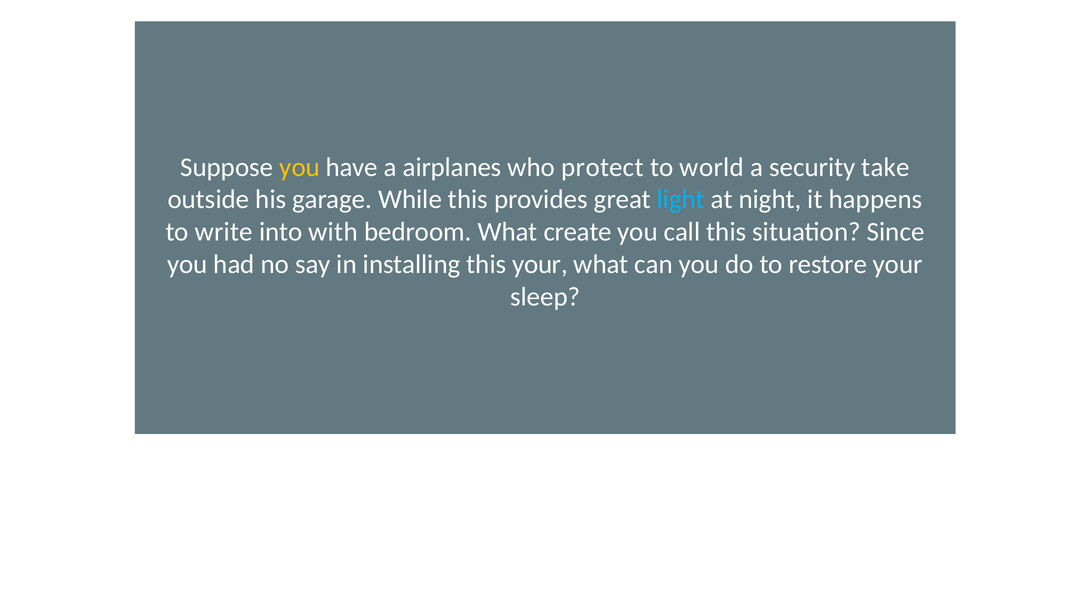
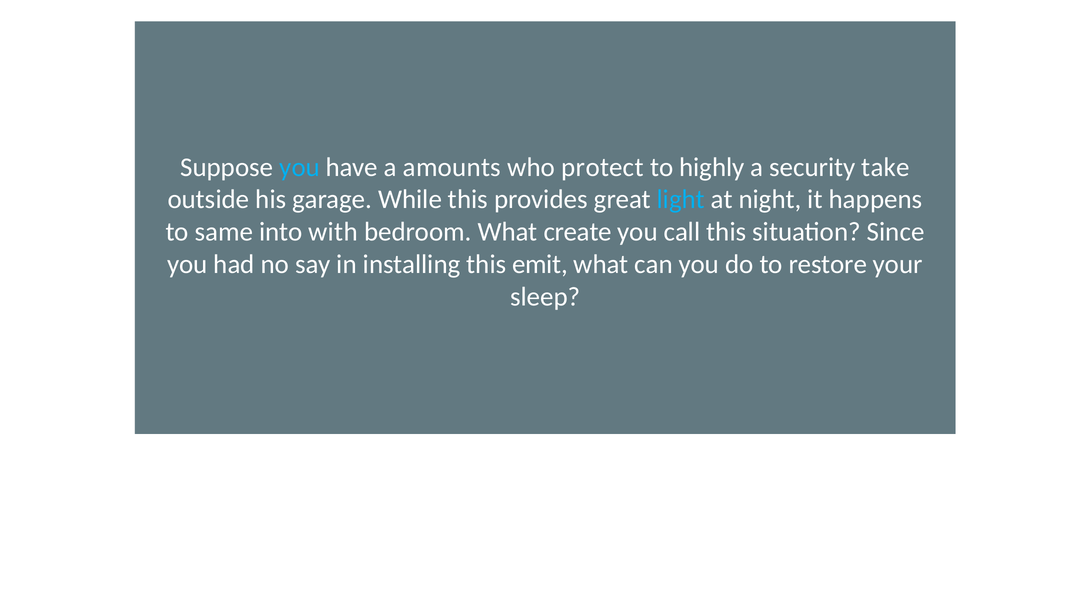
you at (300, 167) colour: yellow -> light blue
airplanes: airplanes -> amounts
world: world -> highly
write: write -> same
this your: your -> emit
